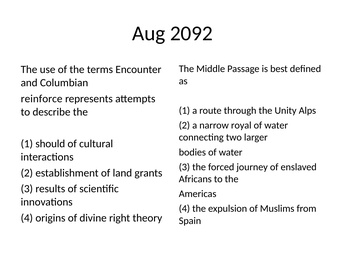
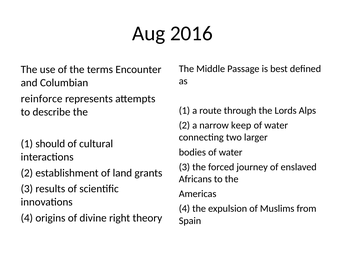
2092: 2092 -> 2016
Unity: Unity -> Lords
royal: royal -> keep
